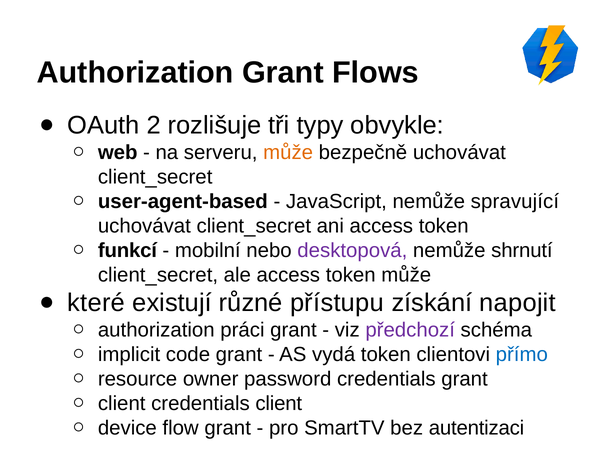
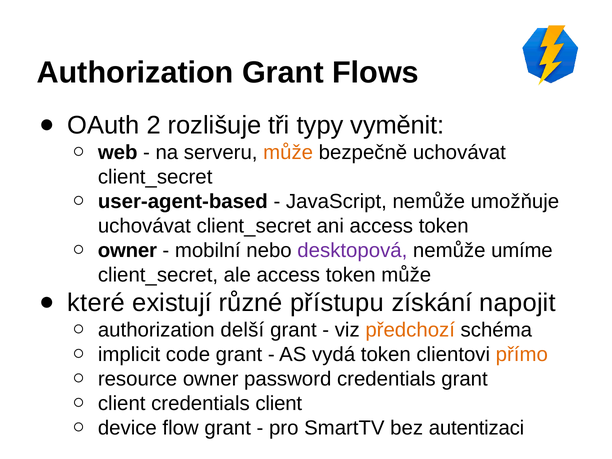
obvykle: obvykle -> vyměnit
spravující: spravující -> umožňuje
funkcí at (127, 250): funkcí -> owner
shrnutí: shrnutí -> umíme
práci: práci -> delší
předchozí colour: purple -> orange
přímo colour: blue -> orange
